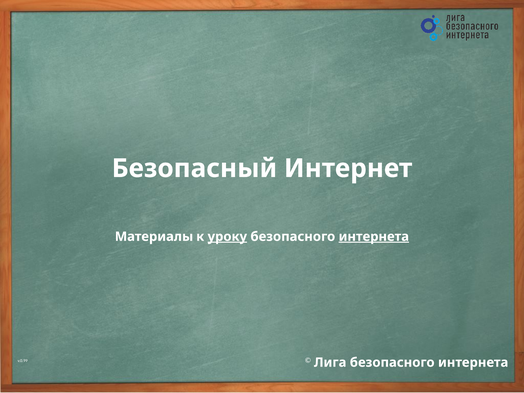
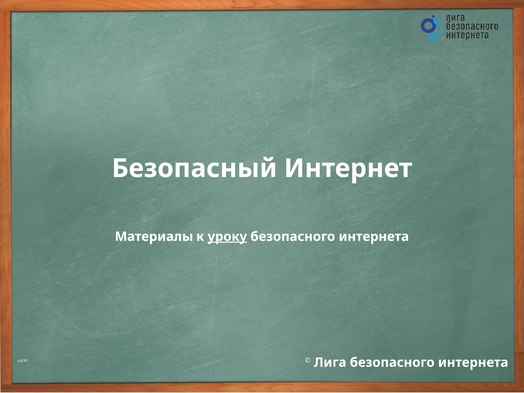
интернета at (374, 237) underline: present -> none
